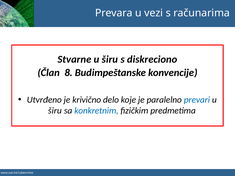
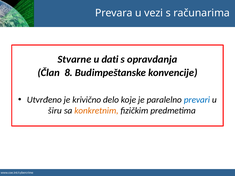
širu at (110, 59): širu -> dati
diskreciono: diskreciono -> opravdanja
konkretnim colour: blue -> orange
